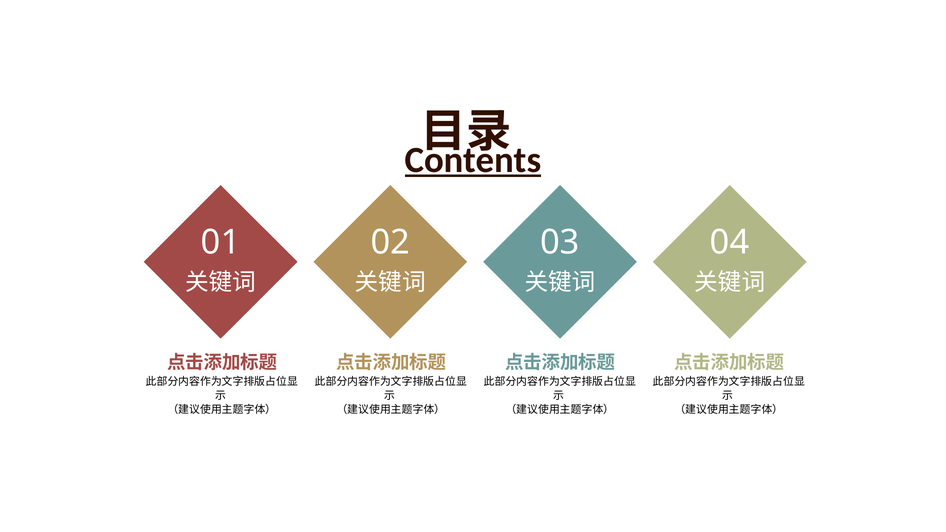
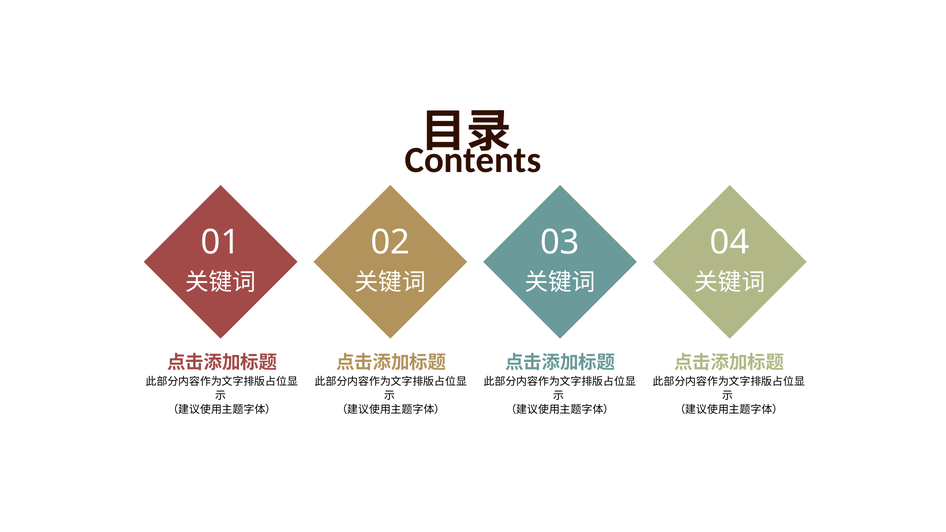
Contents underline: present -> none
